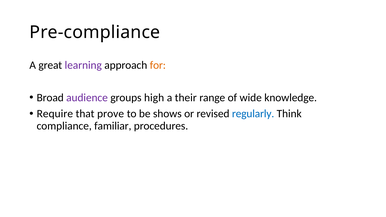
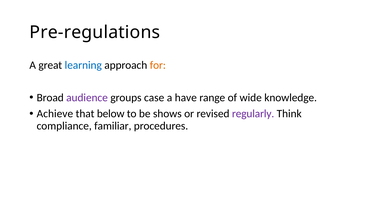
Pre-compliance: Pre-compliance -> Pre-regulations
learning colour: purple -> blue
high: high -> case
their: their -> have
Require: Require -> Achieve
prove: prove -> below
regularly colour: blue -> purple
